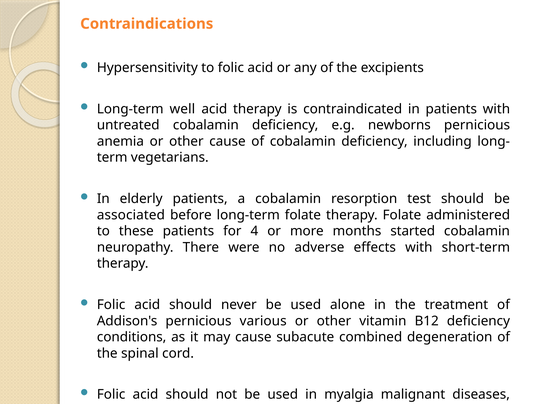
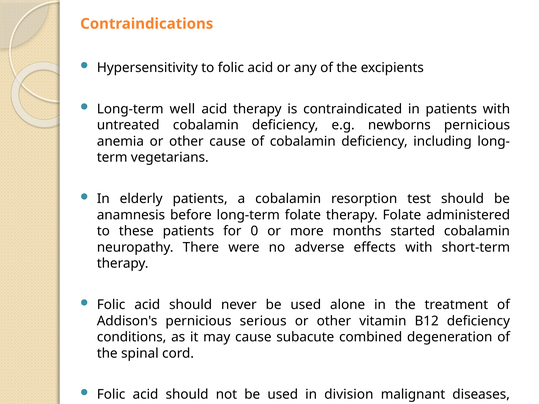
associated: associated -> anamnesis
4: 4 -> 0
pernicious various: various -> serious
myalgia: myalgia -> division
